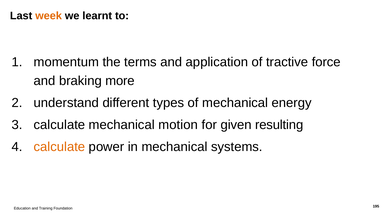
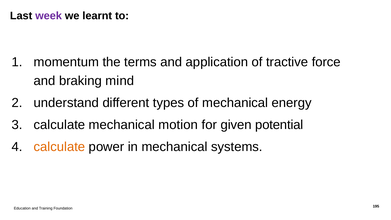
week colour: orange -> purple
more: more -> mind
resulting: resulting -> potential
